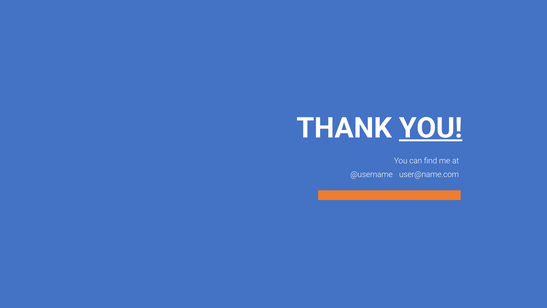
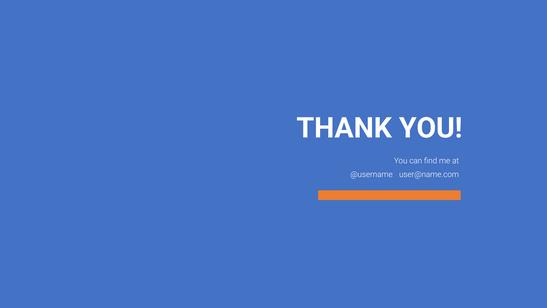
YOU at (431, 128) underline: present -> none
